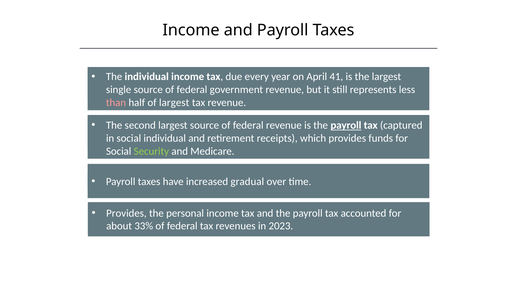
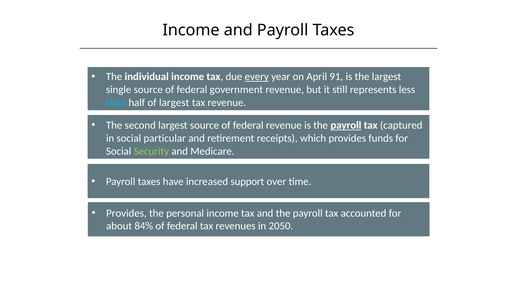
every underline: none -> present
41: 41 -> 91
than colour: pink -> light blue
social individual: individual -> particular
gradual: gradual -> support
33%: 33% -> 84%
2023: 2023 -> 2050
